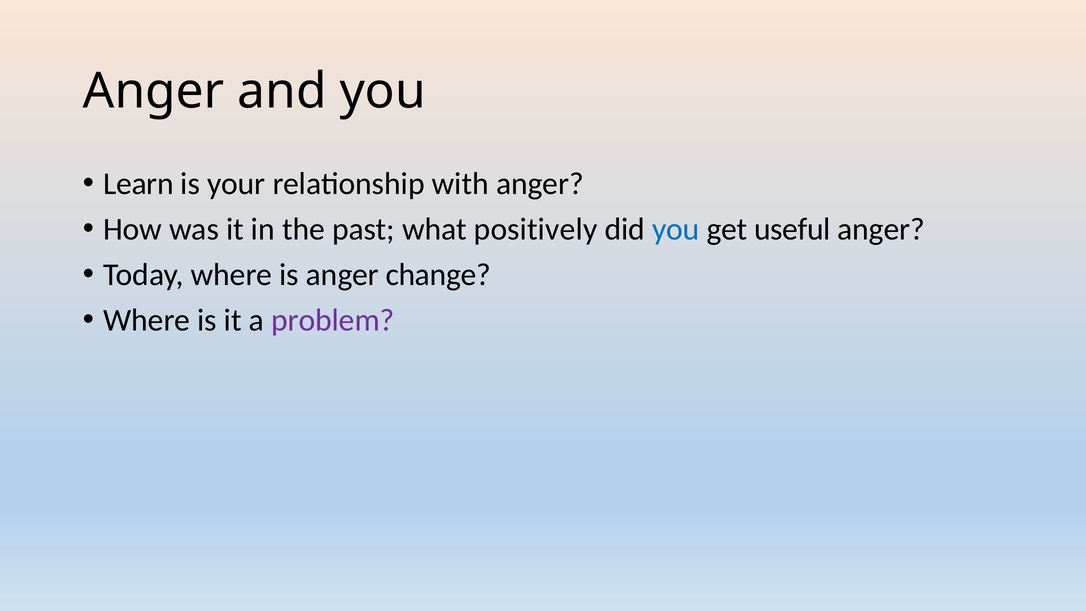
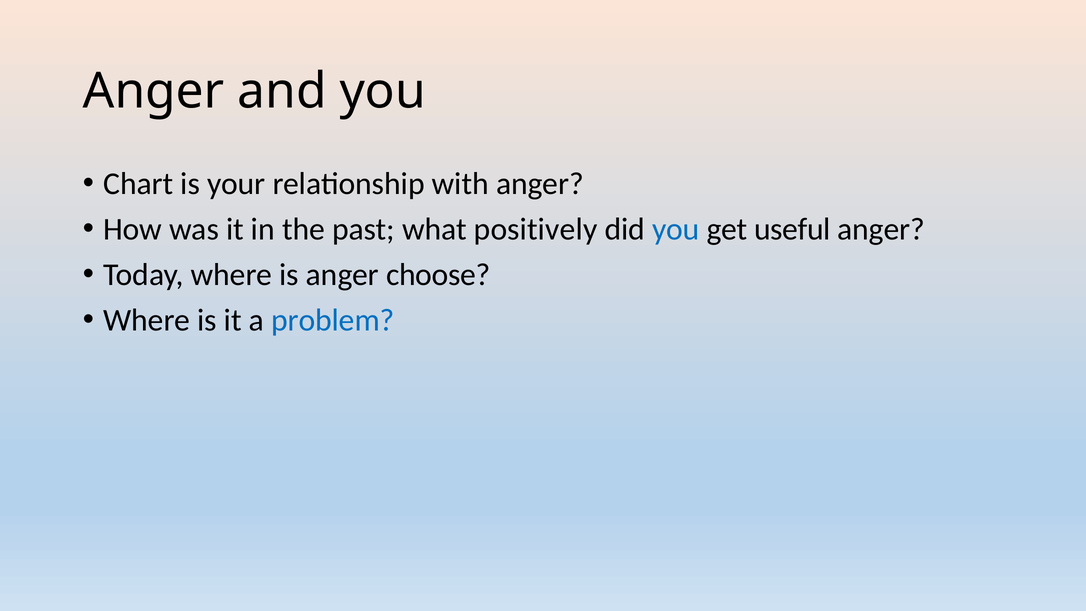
Learn: Learn -> Chart
change: change -> choose
problem colour: purple -> blue
